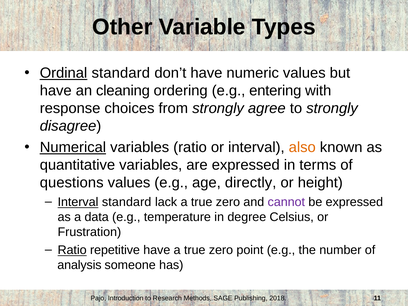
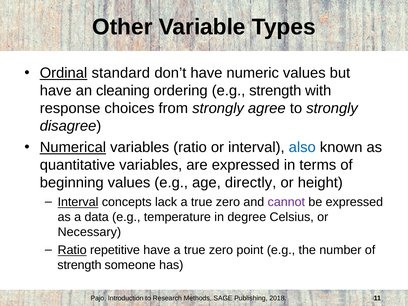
e.g entering: entering -> strength
also colour: orange -> blue
questions: questions -> beginning
Interval standard: standard -> concepts
Frustration: Frustration -> Necessary
analysis at (79, 265): analysis -> strength
